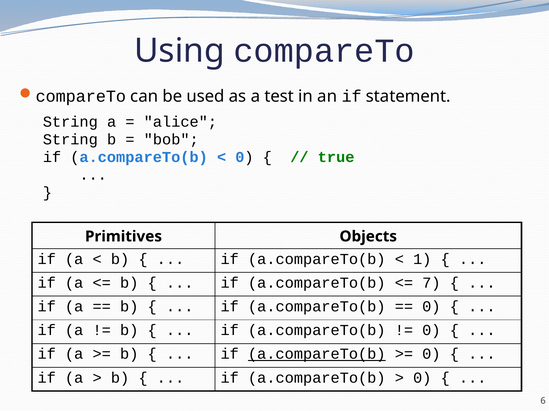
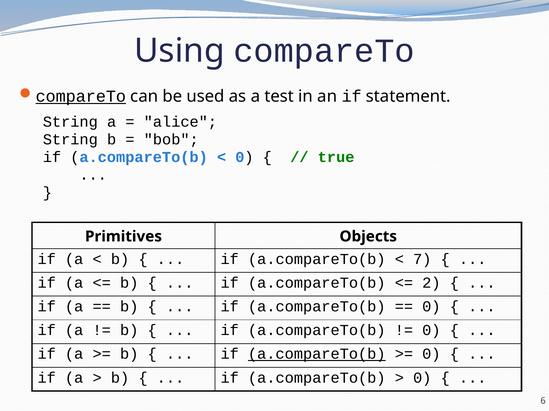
compareTo at (81, 96) underline: none -> present
1: 1 -> 7
7: 7 -> 2
